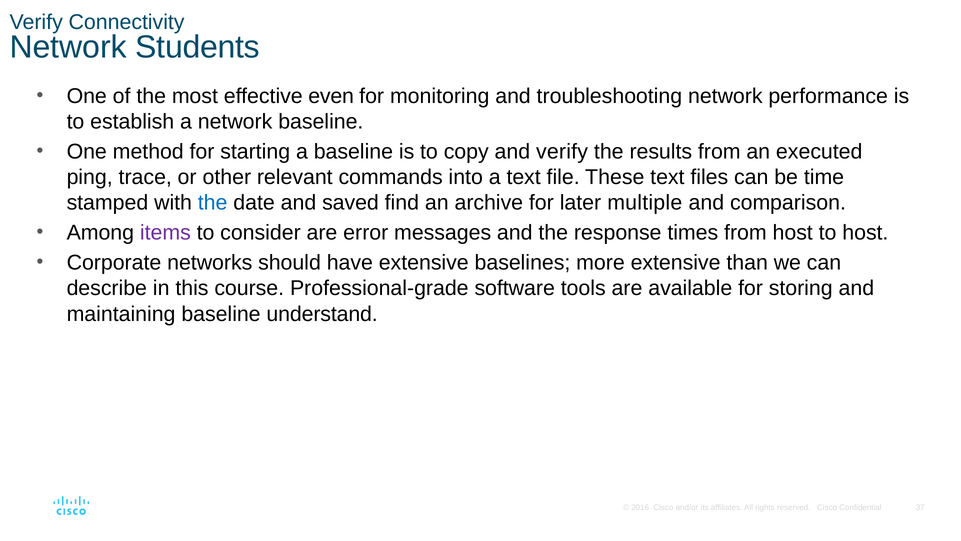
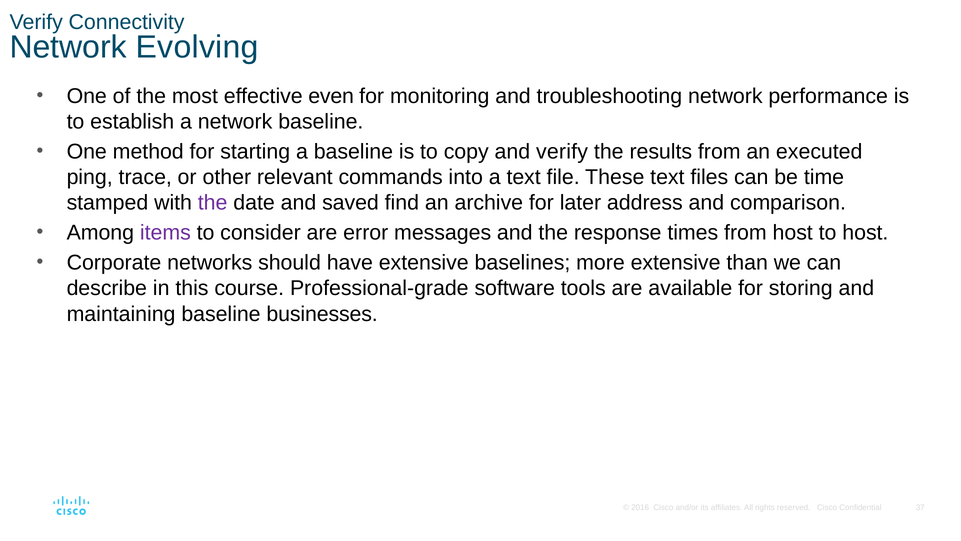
Students: Students -> Evolving
the at (213, 203) colour: blue -> purple
multiple: multiple -> address
understand: understand -> businesses
